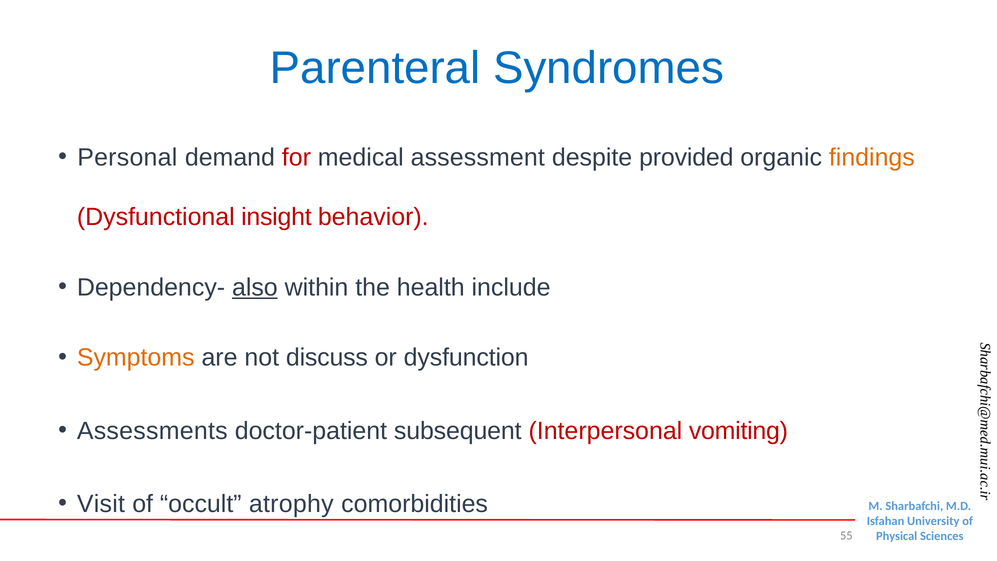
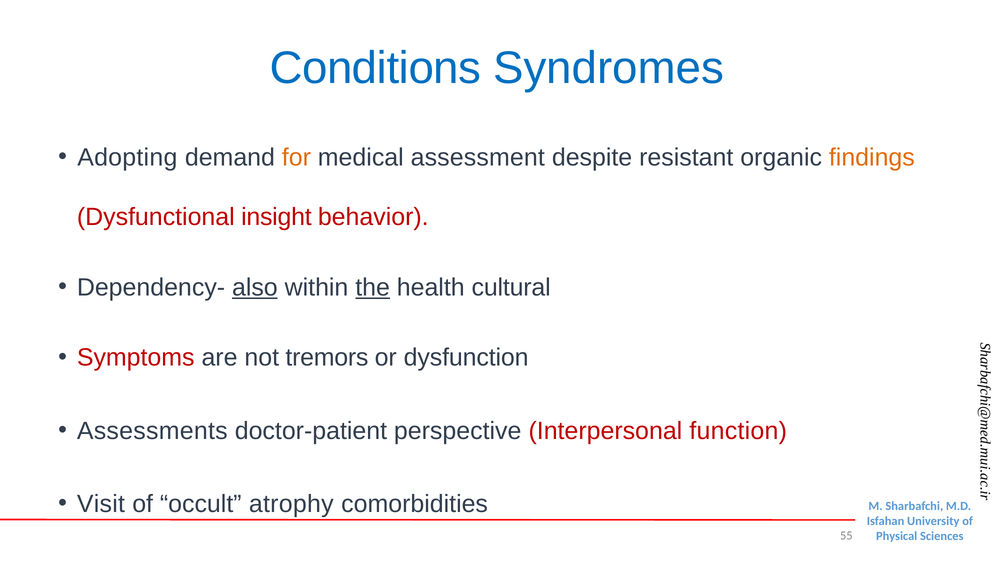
Parenteral: Parenteral -> Conditions
Personal: Personal -> Adopting
for colour: red -> orange
provided: provided -> resistant
the underline: none -> present
include: include -> cultural
Symptoms colour: orange -> red
discuss: discuss -> tremors
subsequent: subsequent -> perspective
vomiting: vomiting -> function
